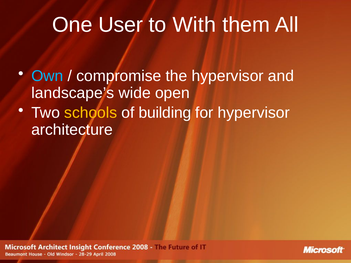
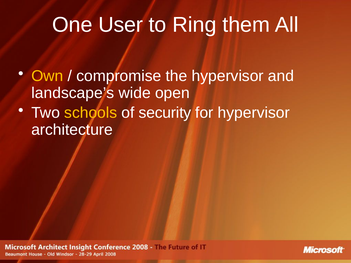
With: With -> Ring
Own colour: light blue -> yellow
building: building -> security
